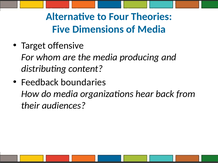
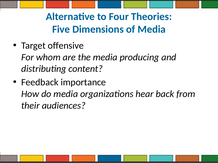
boundaries: boundaries -> importance
